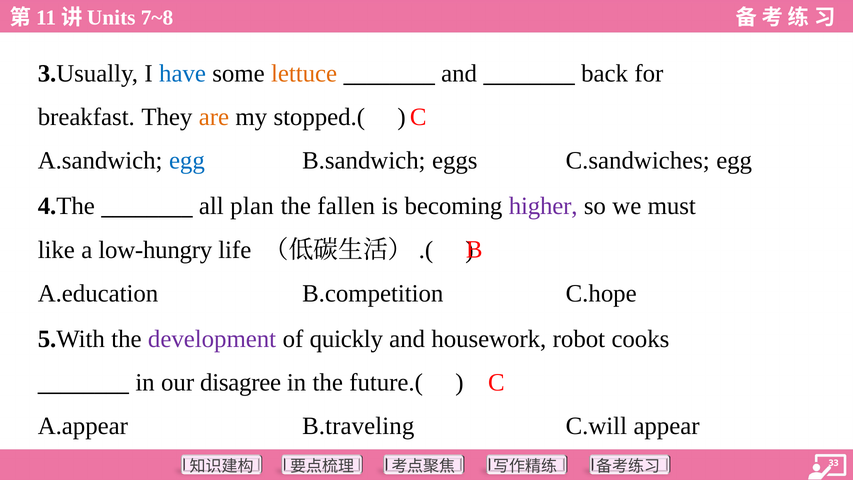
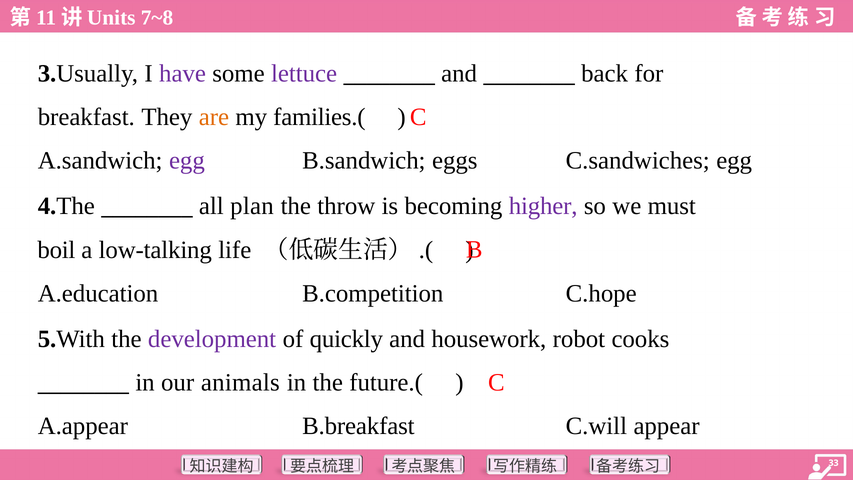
have colour: blue -> purple
lettuce colour: orange -> purple
stopped.(: stopped.( -> families.(
egg at (187, 160) colour: blue -> purple
fallen: fallen -> throw
like: like -> boil
low-hungry: low-hungry -> low-talking
disagree: disagree -> animals
B.traveling: B.traveling -> B.breakfast
